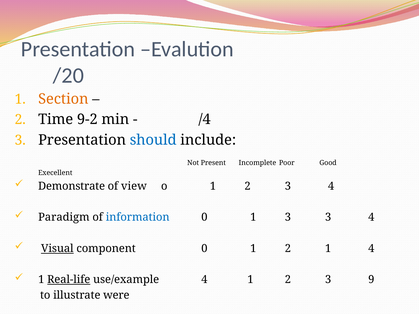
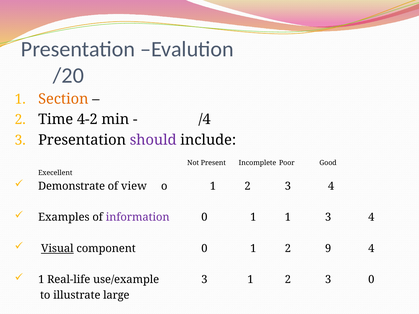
9-2: 9-2 -> 4-2
should colour: blue -> purple
Paradigm: Paradigm -> Examples
information colour: blue -> purple
1 3: 3 -> 1
2 1: 1 -> 9
Real-life underline: present -> none
use/example 4: 4 -> 3
3 9: 9 -> 0
were: were -> large
